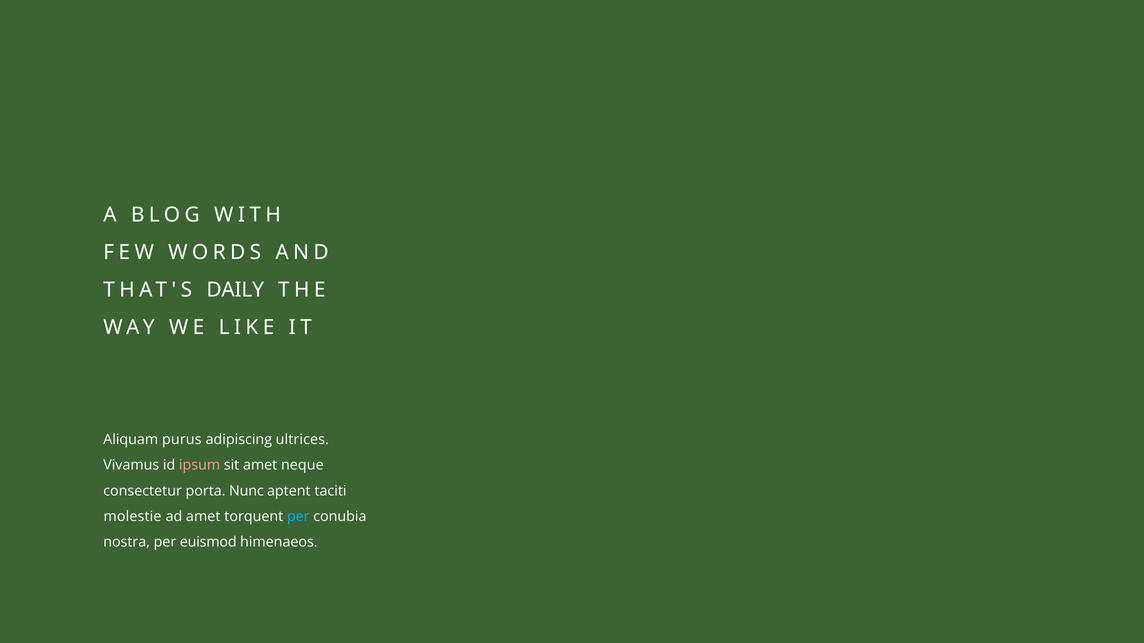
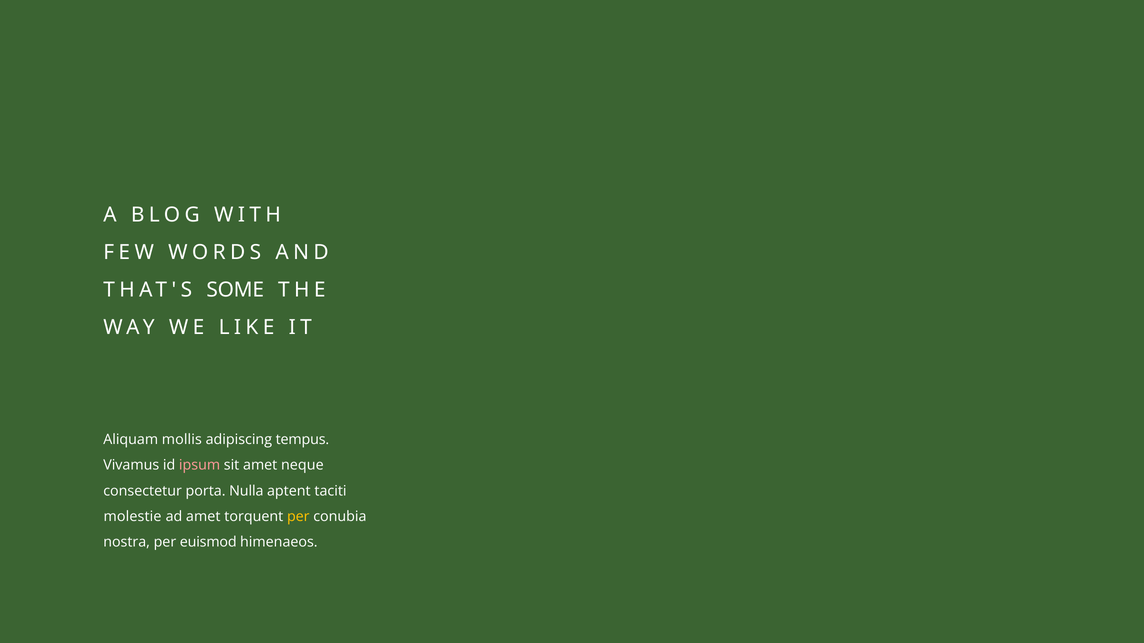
DAILY: DAILY -> SOME
purus: purus -> mollis
ultrices: ultrices -> tempus
Nunc: Nunc -> Nulla
per at (298, 517) colour: light blue -> yellow
